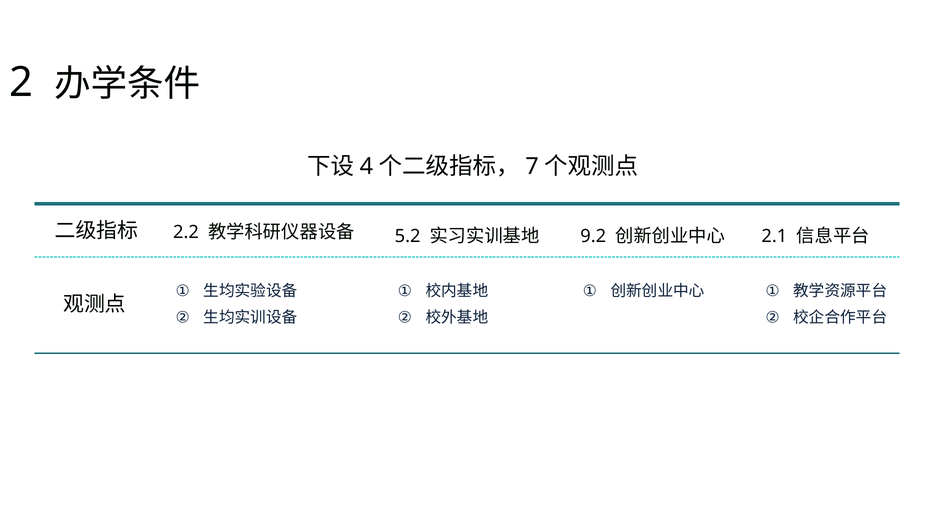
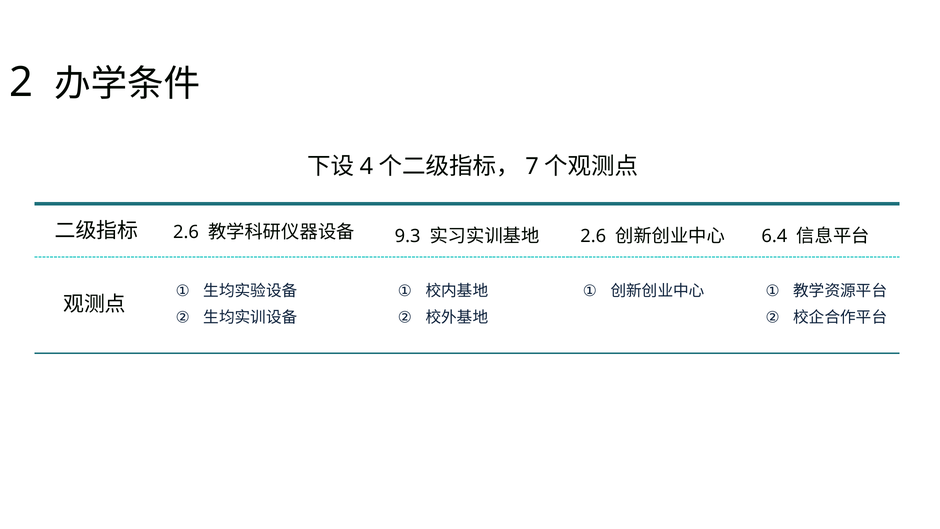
2.2 at (186, 232): 2.2 -> 2.6
5.2: 5.2 -> 9.3
9.2 at (593, 236): 9.2 -> 2.6
2.1: 2.1 -> 6.4
